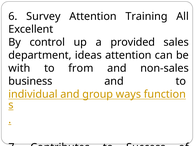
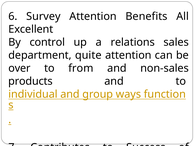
Training: Training -> Benefits
provided: provided -> relations
ideas: ideas -> quite
with: with -> over
business at (30, 81): business -> products
